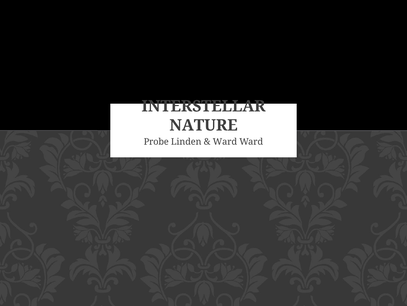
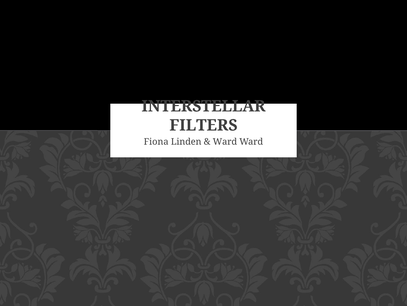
NATURE: NATURE -> FILTERS
Probe: Probe -> Fiona
